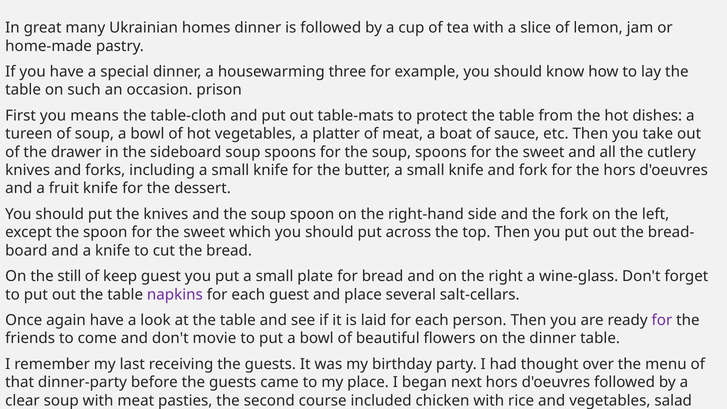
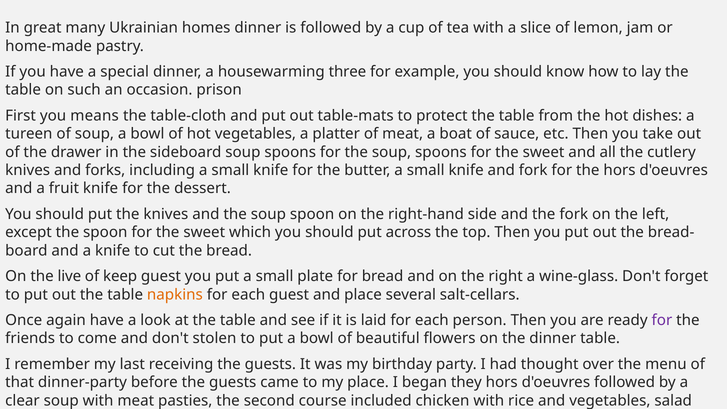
still: still -> live
napkins colour: purple -> orange
movie: movie -> stolen
next: next -> they
